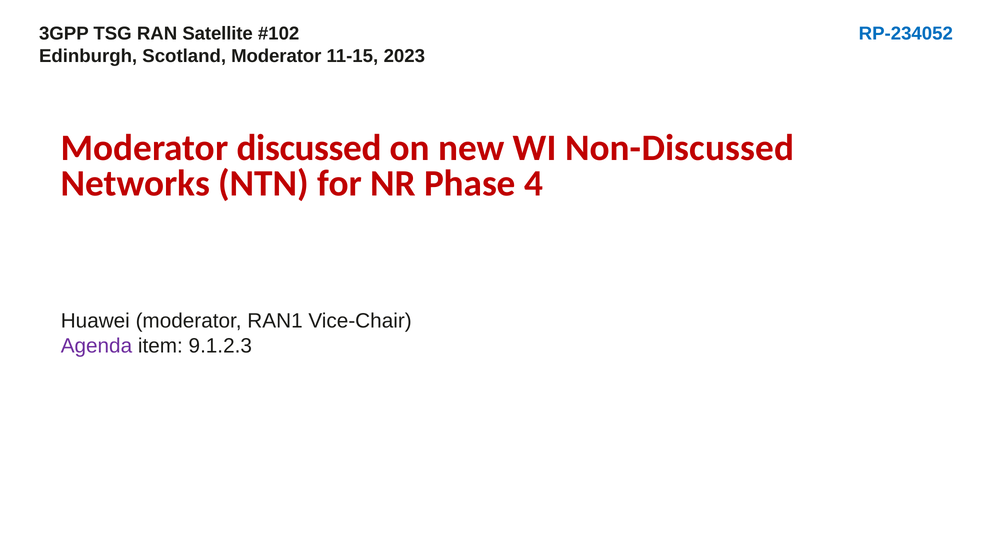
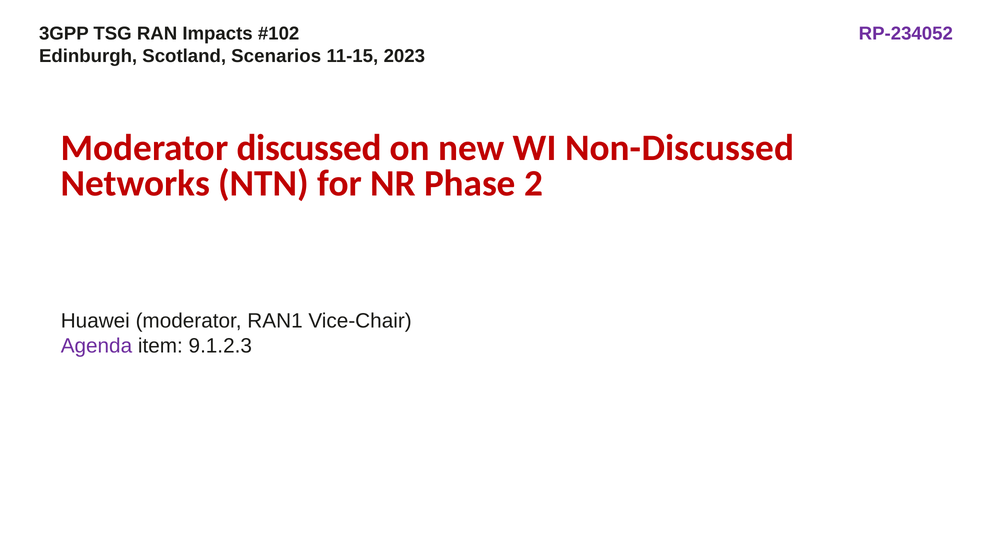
Satellite: Satellite -> Impacts
RP-234052 colour: blue -> purple
Scotland Moderator: Moderator -> Scenarios
4: 4 -> 2
